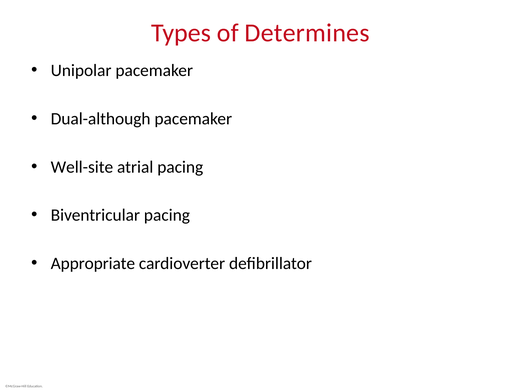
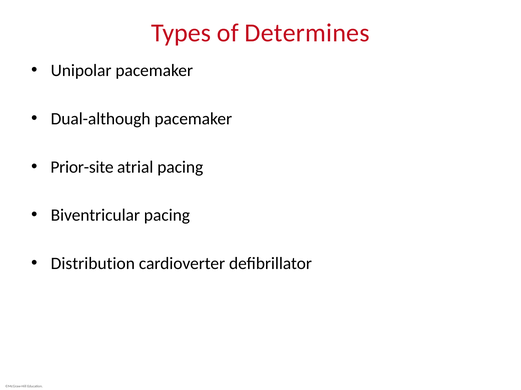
Well-site: Well-site -> Prior-site
Appropriate: Appropriate -> Distribution
